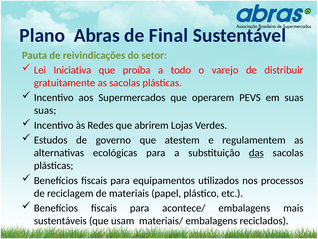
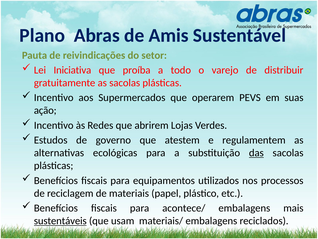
Final: Final -> Amis
suas at (45, 110): suas -> ação
sustentáveis underline: none -> present
